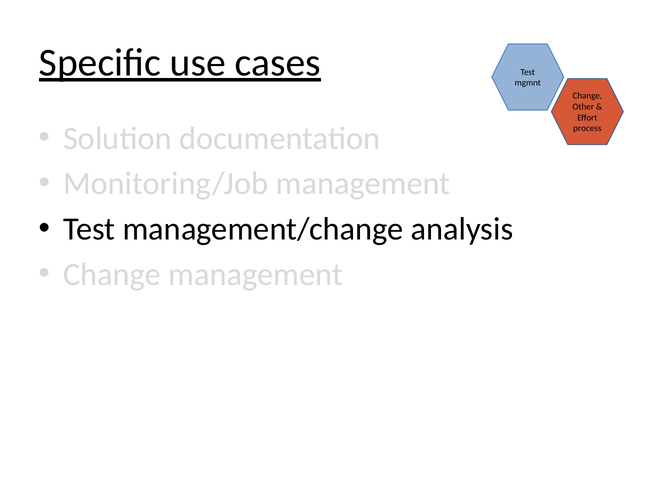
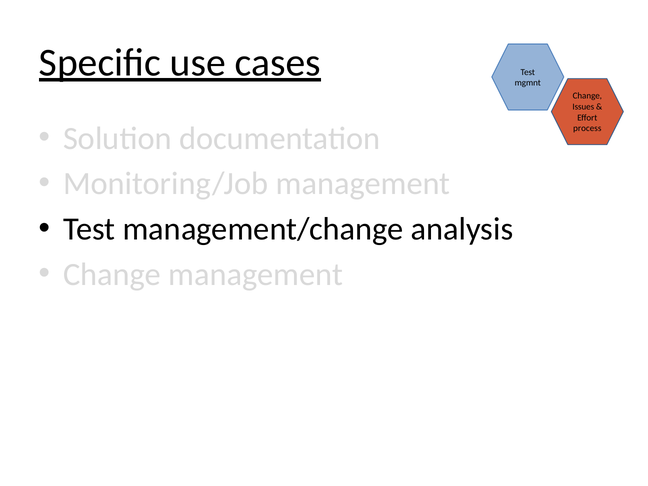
Other: Other -> Issues
